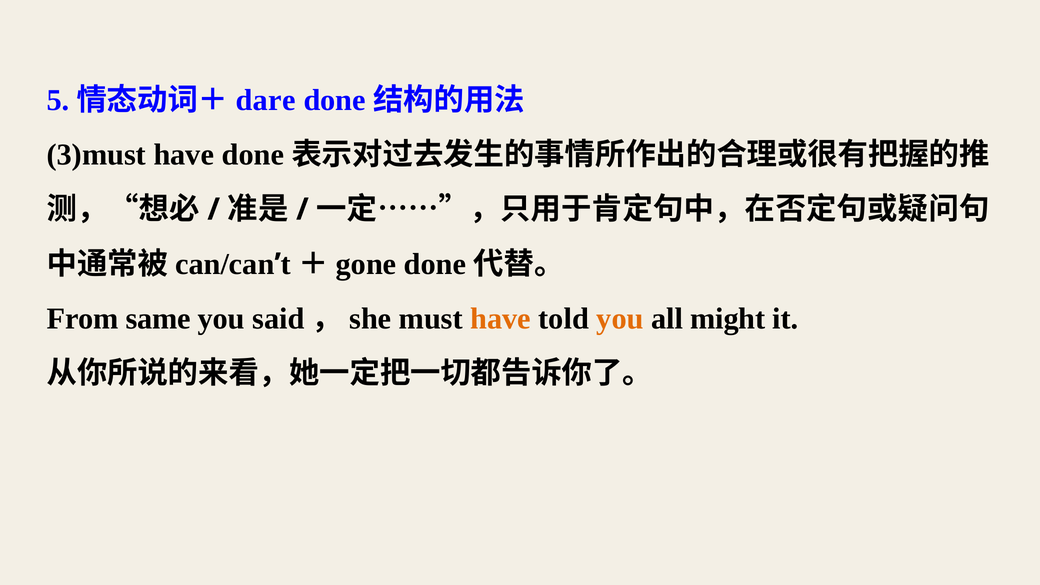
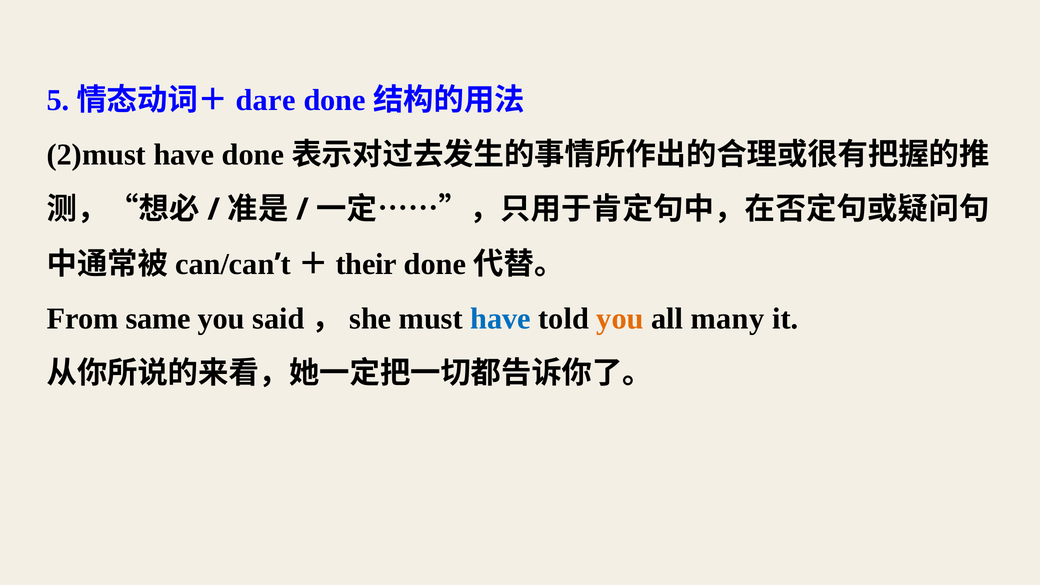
3)must: 3)must -> 2)must
gone: gone -> their
have at (501, 319) colour: orange -> blue
might: might -> many
